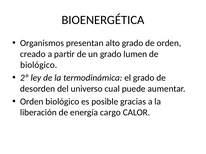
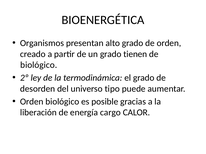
lumen: lumen -> tienen
cual: cual -> tipo
